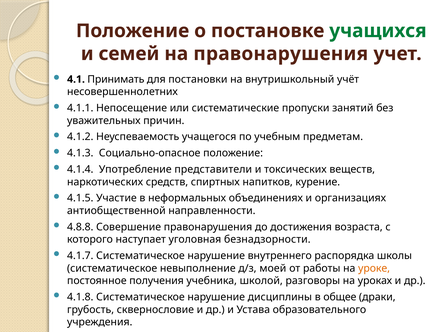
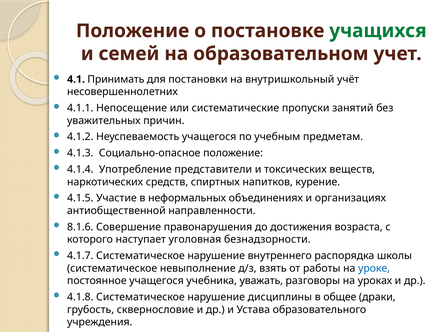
на правонарушения: правонарушения -> образовательном
4.8.8: 4.8.8 -> 8.1.6
моей: моей -> взять
уроке colour: orange -> blue
постоянное получения: получения -> учащегося
школой: школой -> уважать
